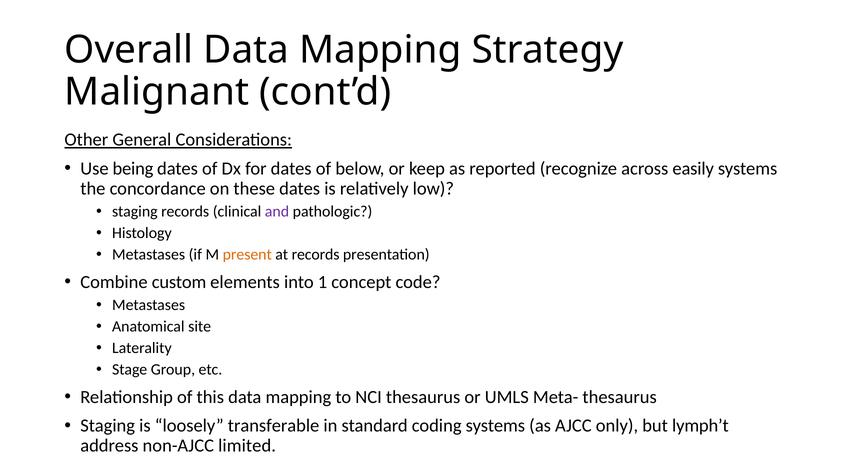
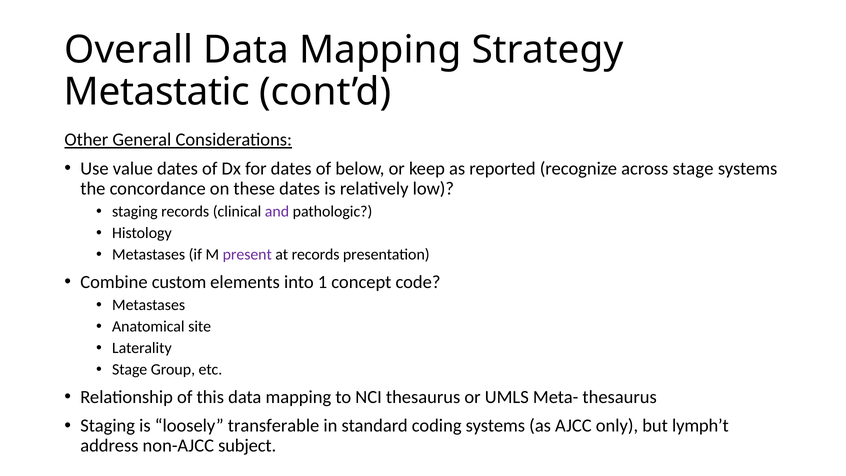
Malignant: Malignant -> Metastatic
being: being -> value
across easily: easily -> stage
present colour: orange -> purple
limited: limited -> subject
